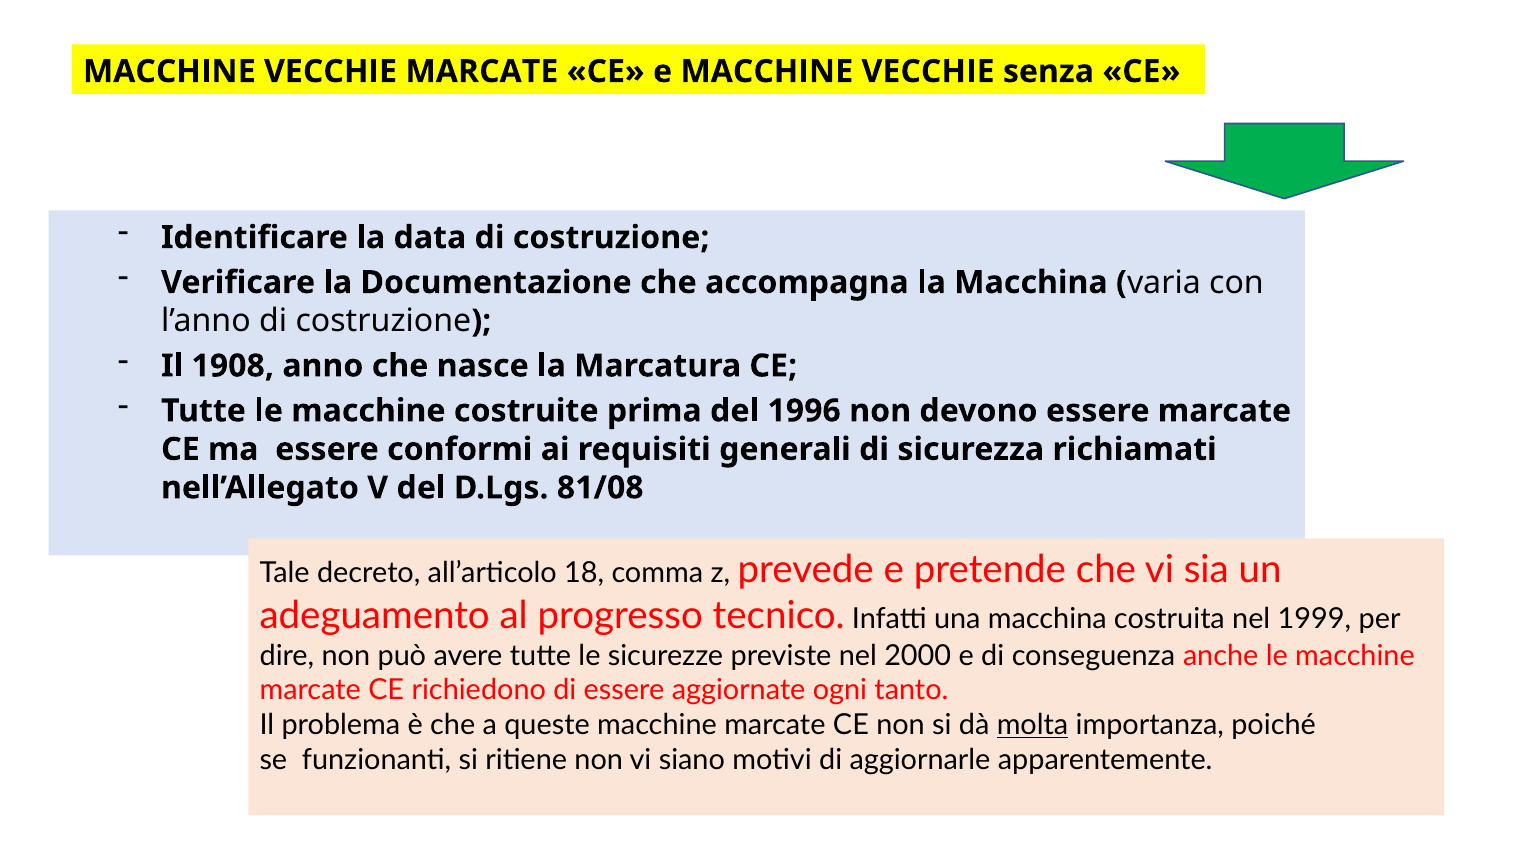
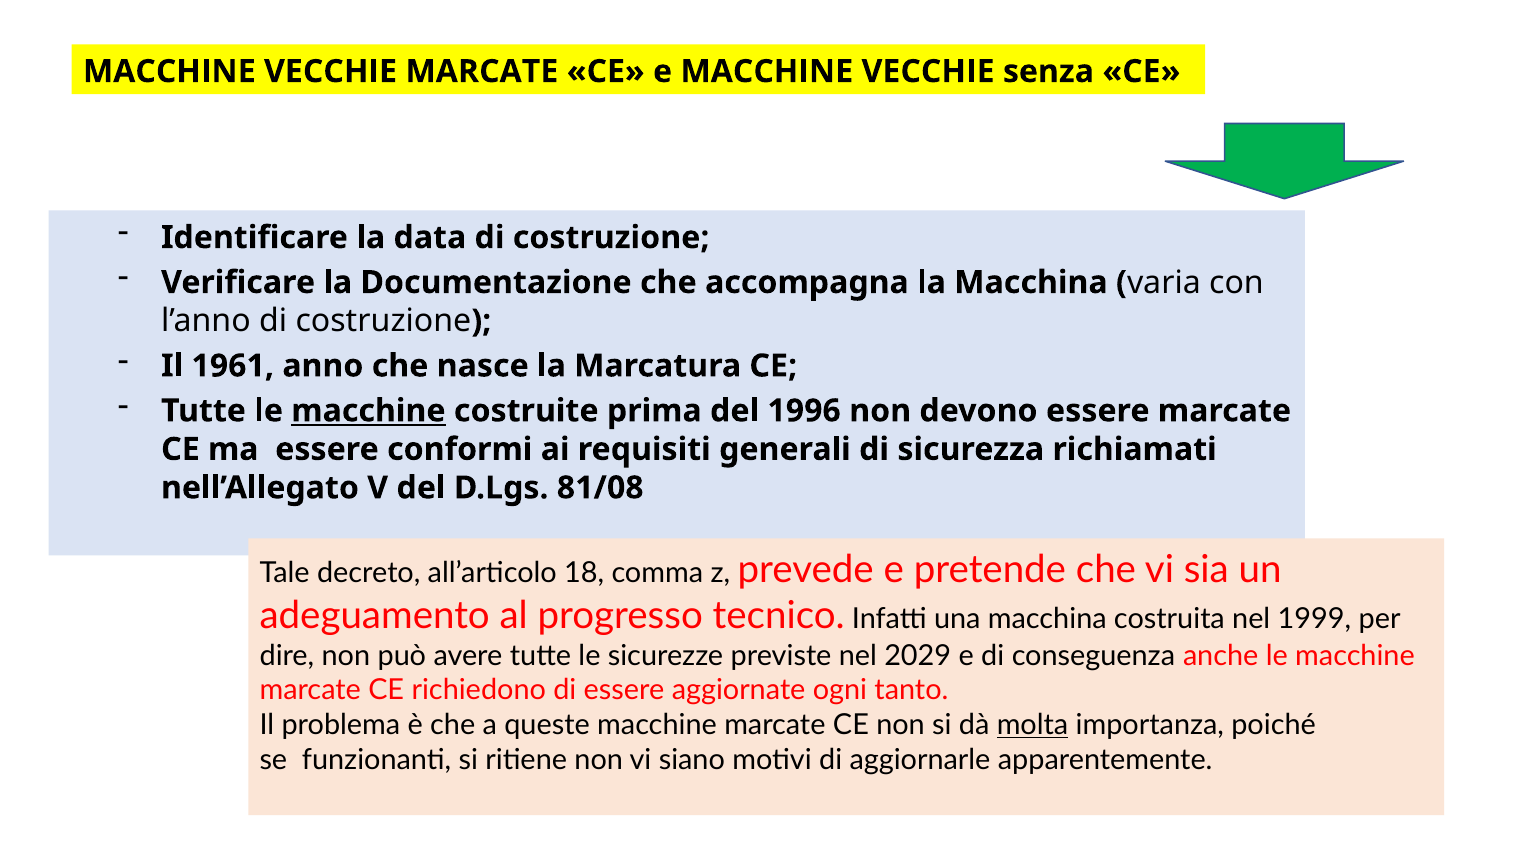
1908: 1908 -> 1961
macchine at (368, 411) underline: none -> present
2000: 2000 -> 2029
